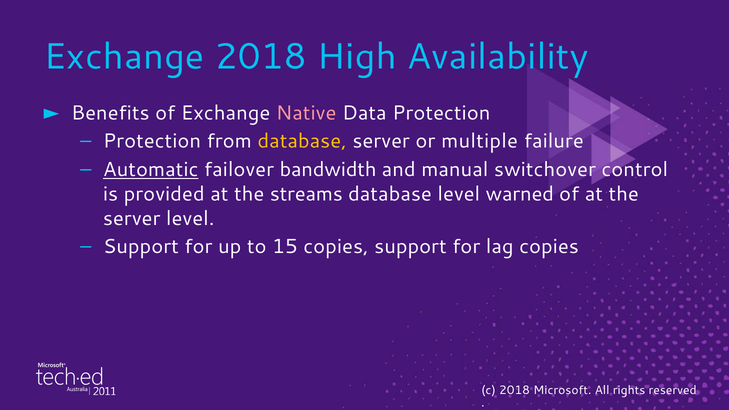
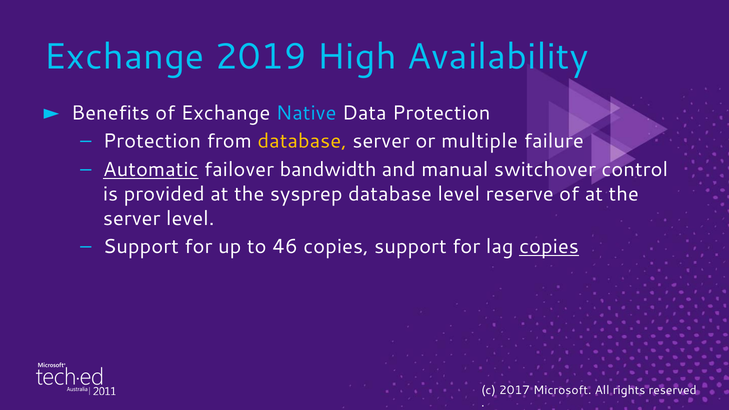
Exchange 2018: 2018 -> 2019
Native colour: pink -> light blue
streams: streams -> sysprep
warned: warned -> reserve
15: 15 -> 46
copies at (549, 247) underline: none -> present
c 2018: 2018 -> 2017
